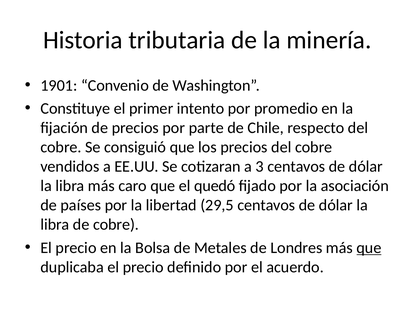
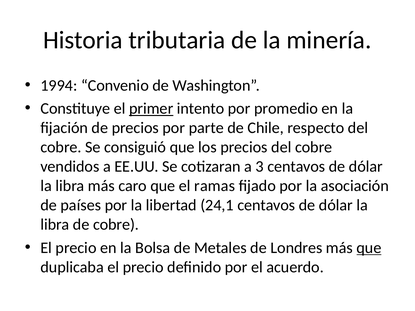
1901: 1901 -> 1994
primer underline: none -> present
quedó: quedó -> ramas
29,5: 29,5 -> 24,1
